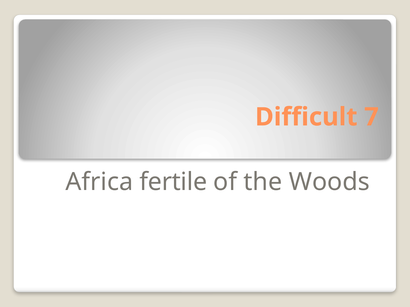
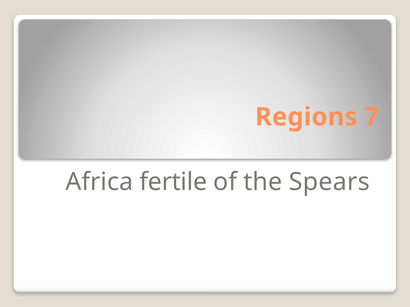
Difficult: Difficult -> Regions
Woods: Woods -> Spears
